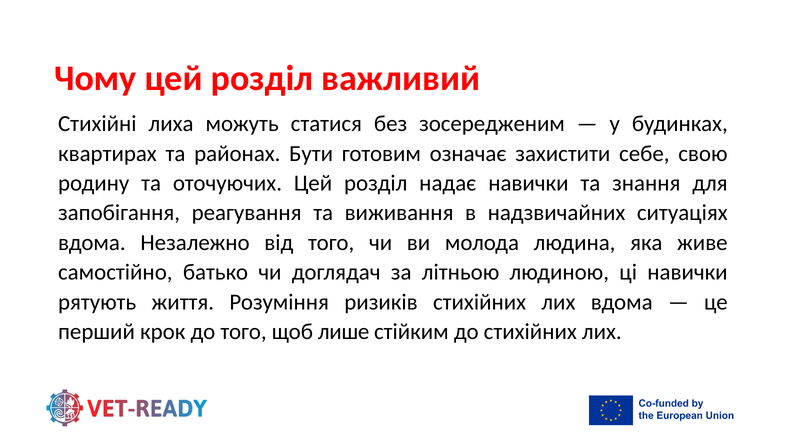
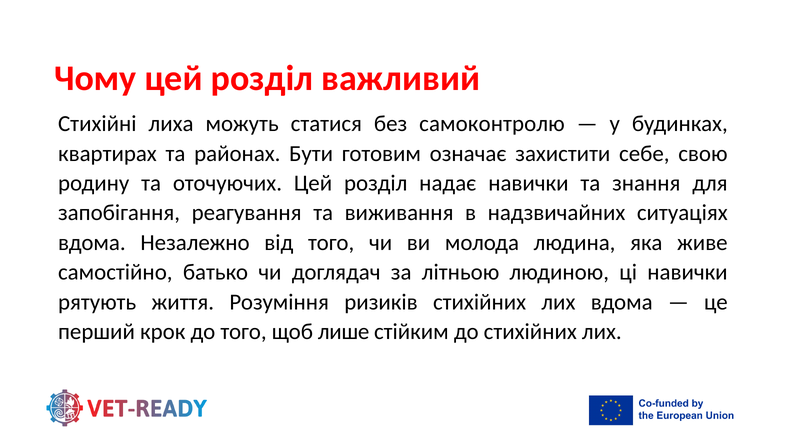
зосередженим: зосередженим -> самоконтролю
